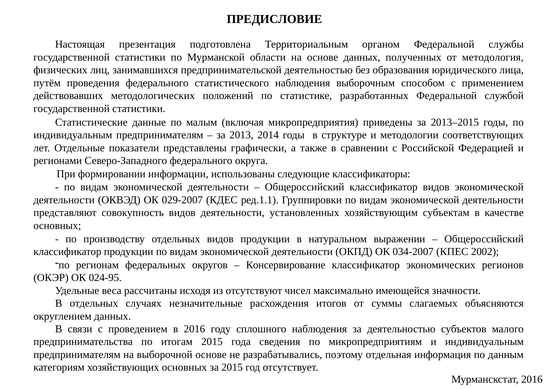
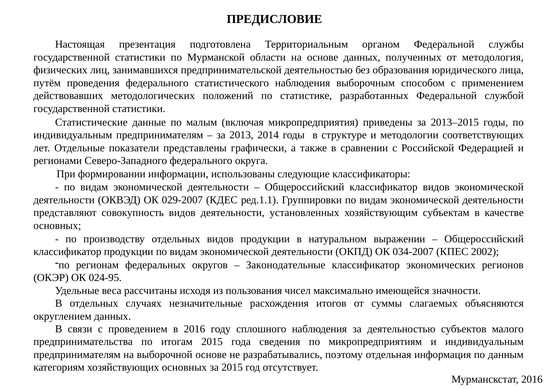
Консервирование: Консервирование -> Законодательные
отсутствуют: отсутствуют -> пользования
